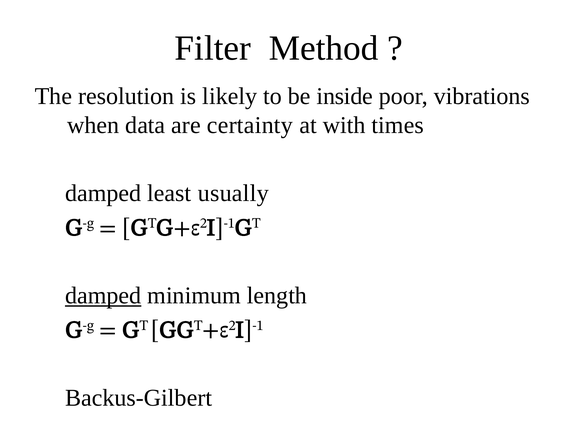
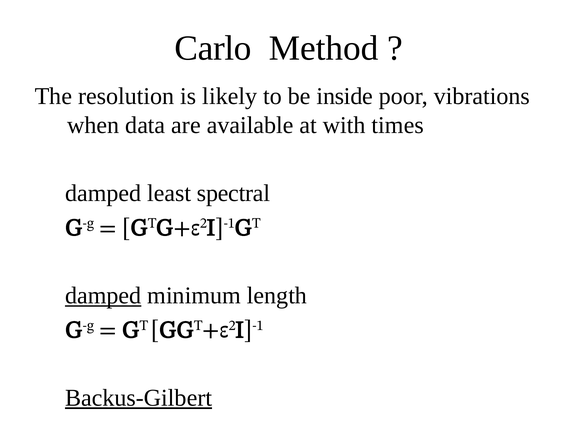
Filter: Filter -> Carlo
certainty: certainty -> available
usually: usually -> spectral
Backus-Gilbert underline: none -> present
